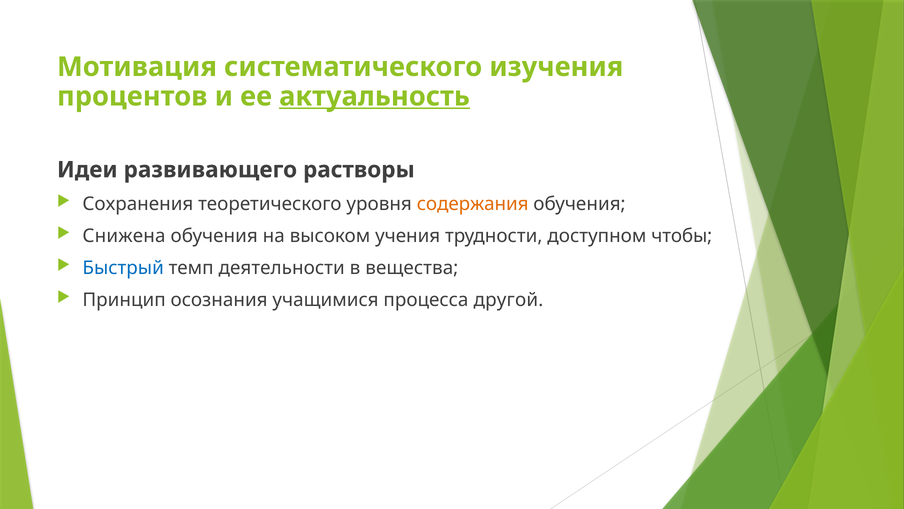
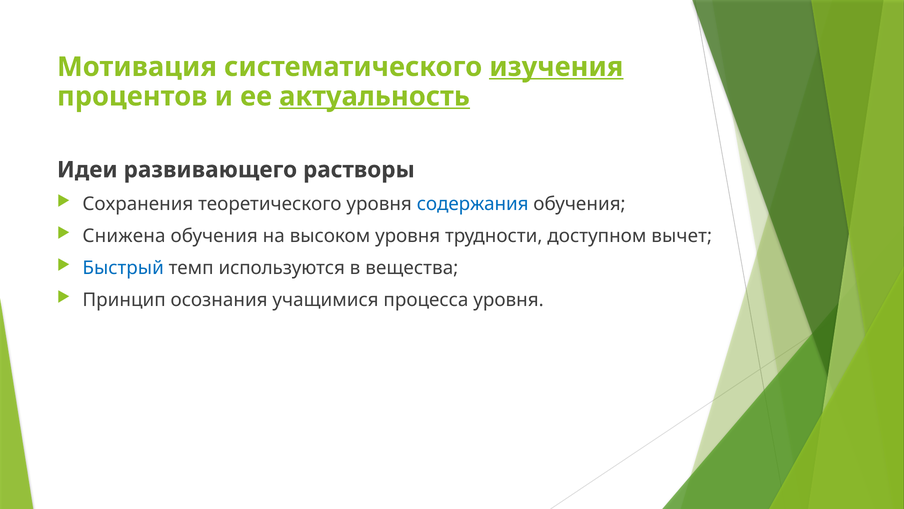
изучения underline: none -> present
содержания colour: orange -> blue
высоком учения: учения -> уровня
чтобы: чтобы -> вычет
деятельности: деятельности -> используются
процесса другой: другой -> уровня
